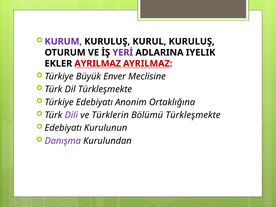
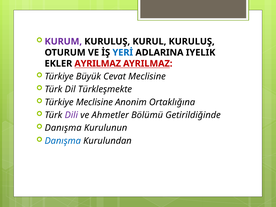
YERİ colour: purple -> blue
Enver: Enver -> Cevat
Türkiye Edebiyatı: Edebiyatı -> Meclisine
Türklerin: Türklerin -> Ahmetler
Bölümü Türkleşmekte: Türkleşmekte -> Getirildiğinde
Edebiyatı at (63, 128): Edebiyatı -> Danışma
Danışma at (63, 141) colour: purple -> blue
